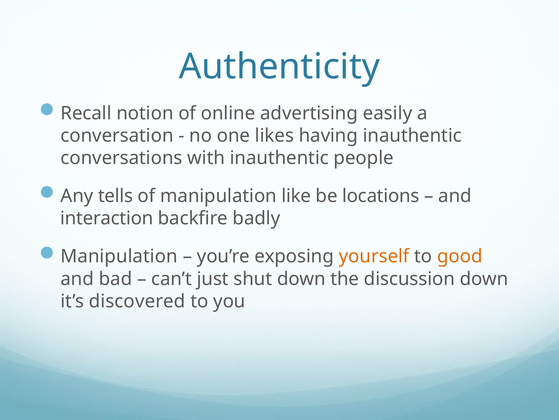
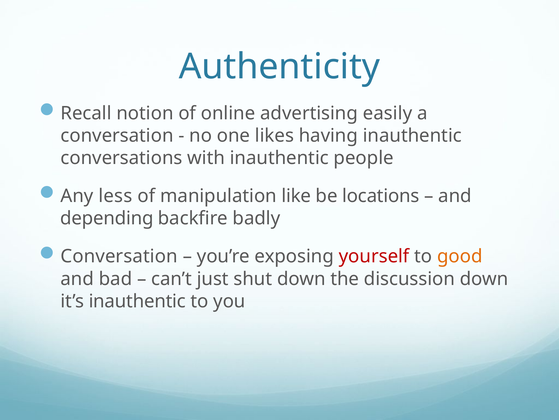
tells: tells -> less
interaction: interaction -> depending
Manipulation at (119, 256): Manipulation -> Conversation
yourself colour: orange -> red
it’s discovered: discovered -> inauthentic
